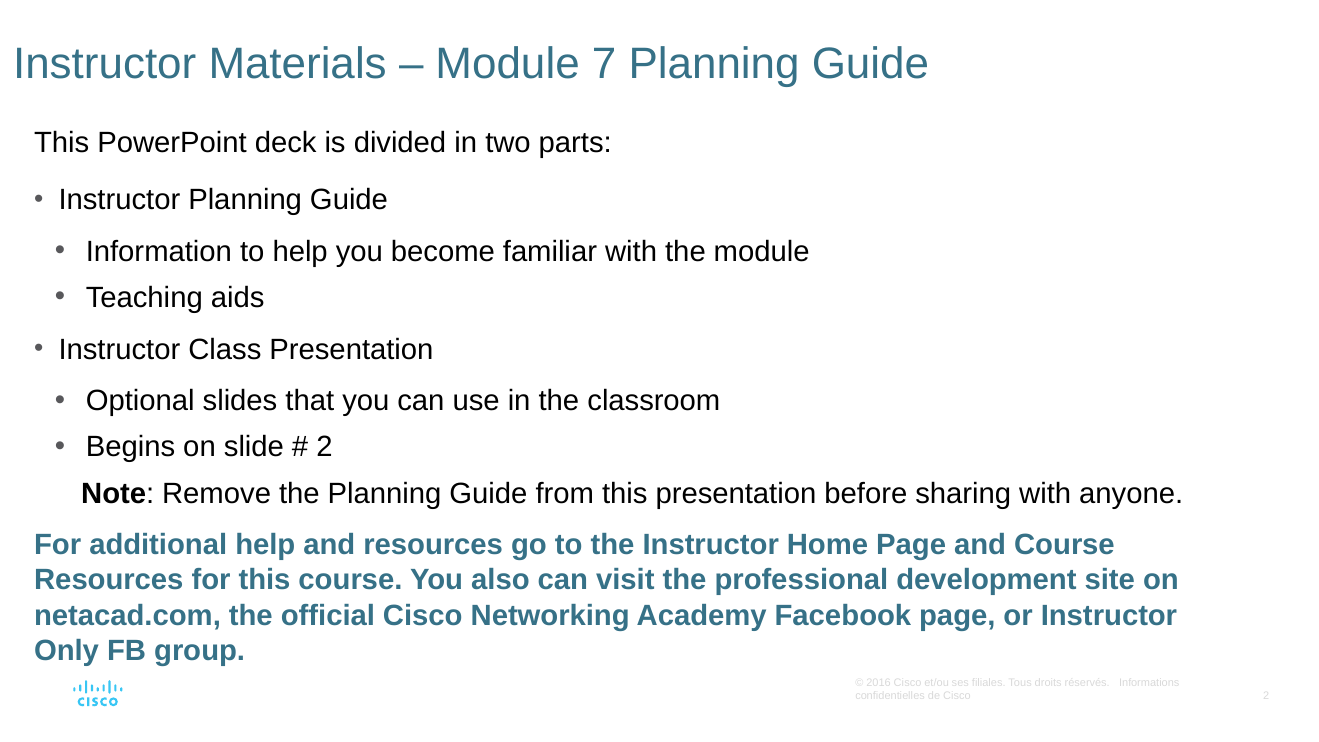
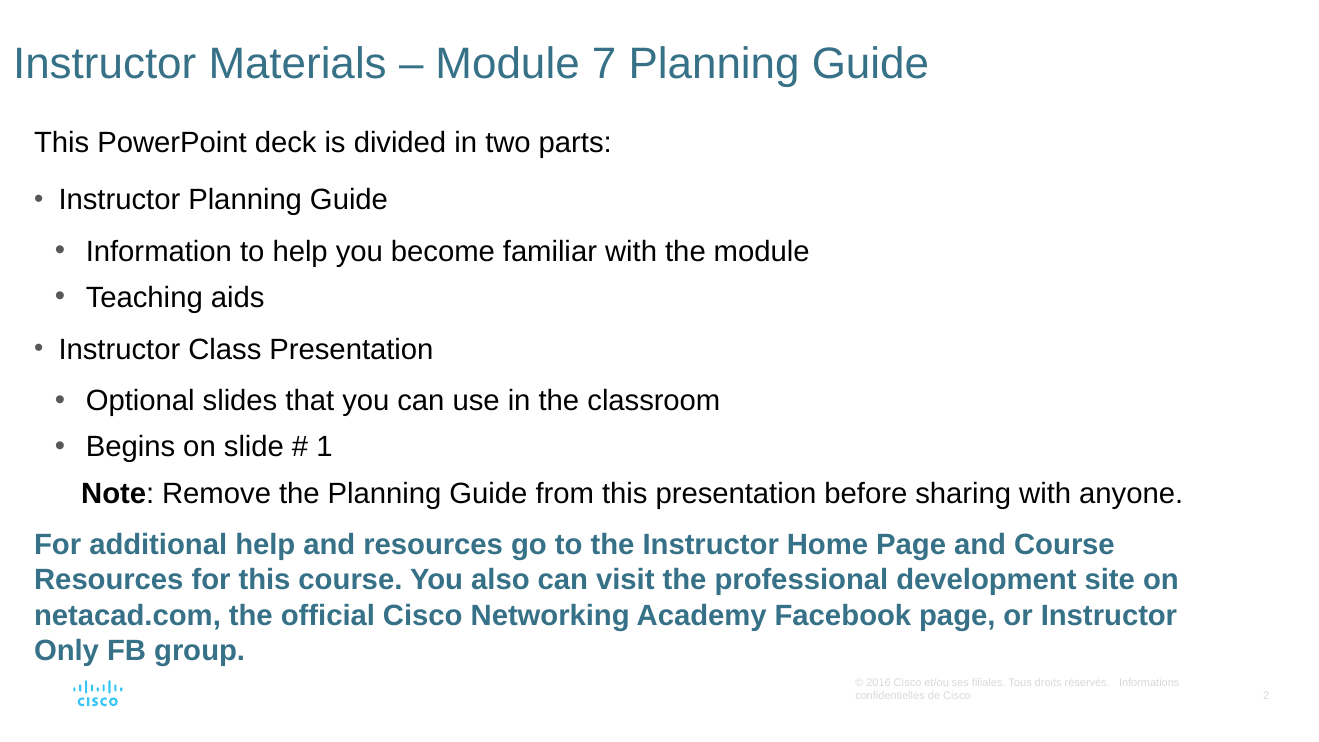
2 at (324, 447): 2 -> 1
